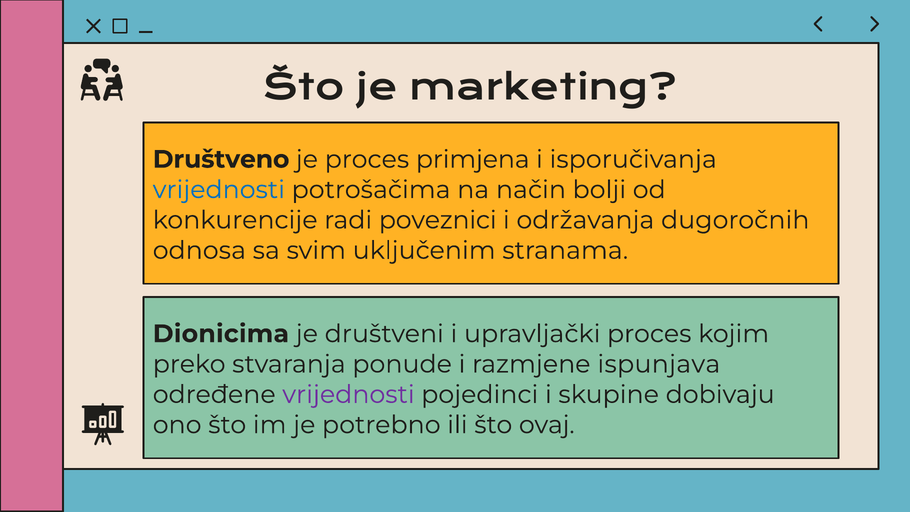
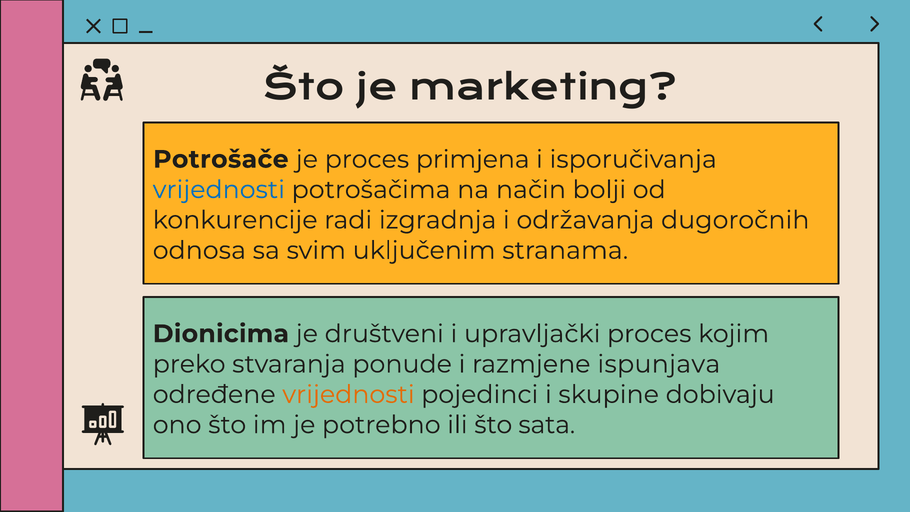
Društveno: Društveno -> Potrošače
poveznici: poveznici -> izgradnja
vrijednosti at (348, 394) colour: purple -> orange
ovaj: ovaj -> sata
